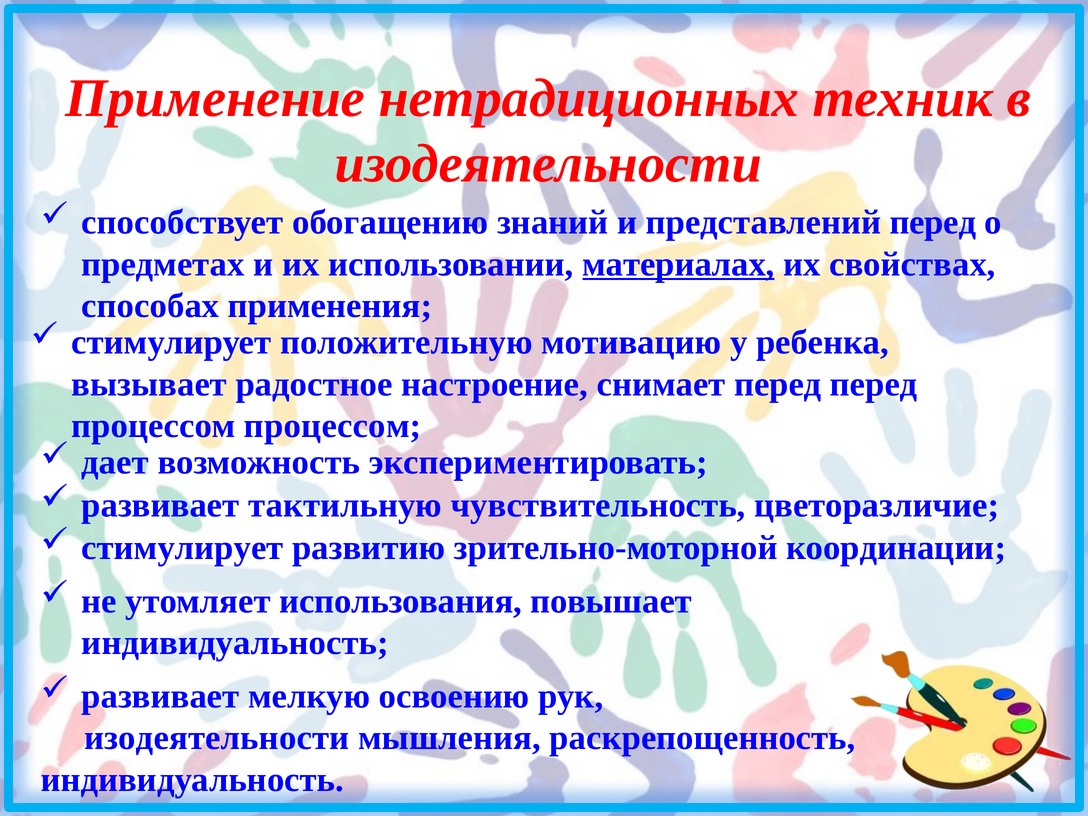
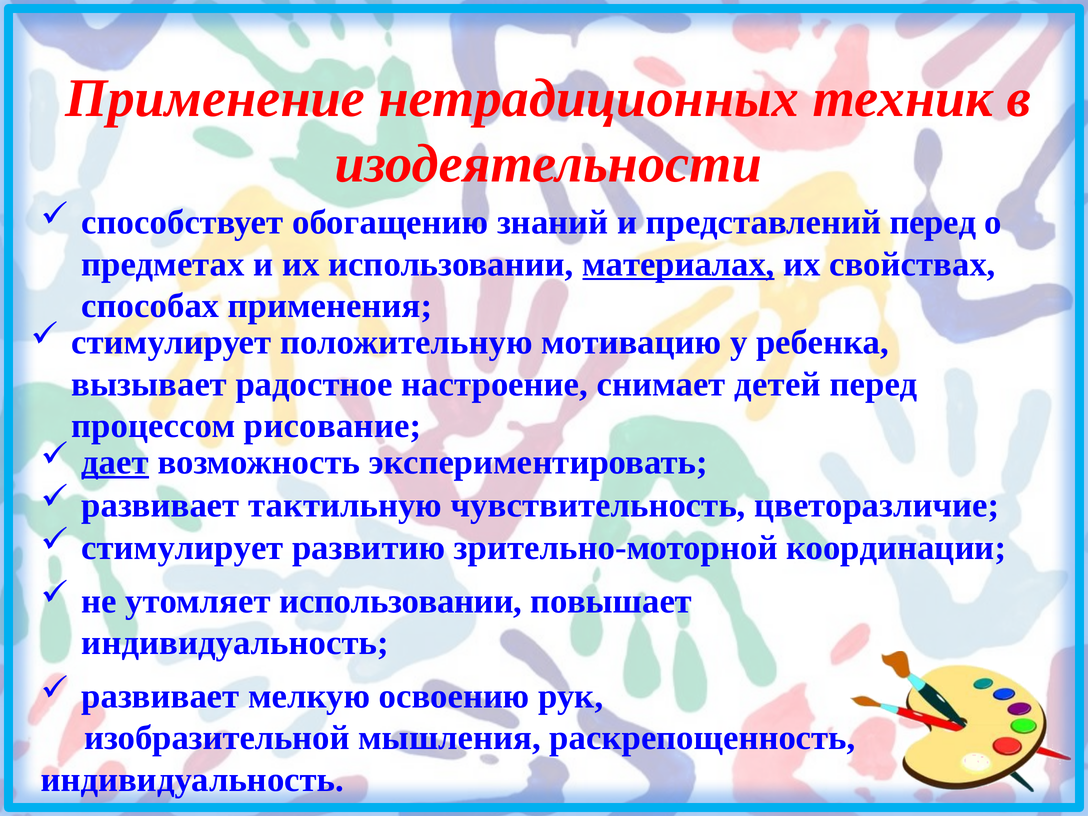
снимает перед: перед -> детей
процессом процессом: процессом -> рисование
дает underline: none -> present
утомляет использования: использования -> использовании
изодеятельности at (217, 738): изодеятельности -> изобразительной
